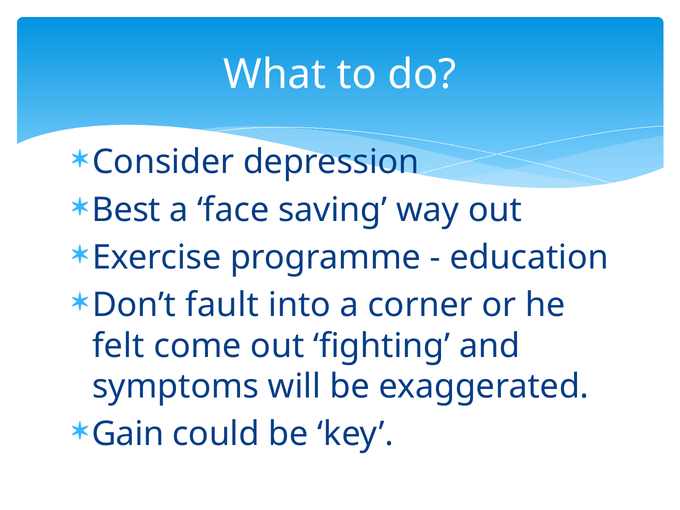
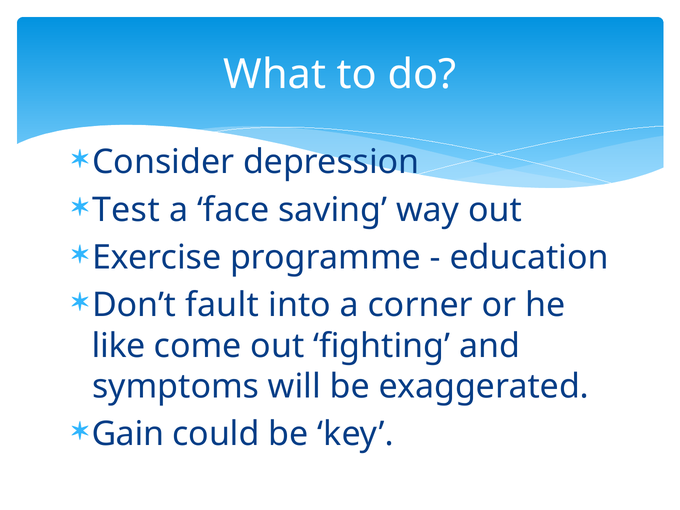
Best: Best -> Test
felt: felt -> like
